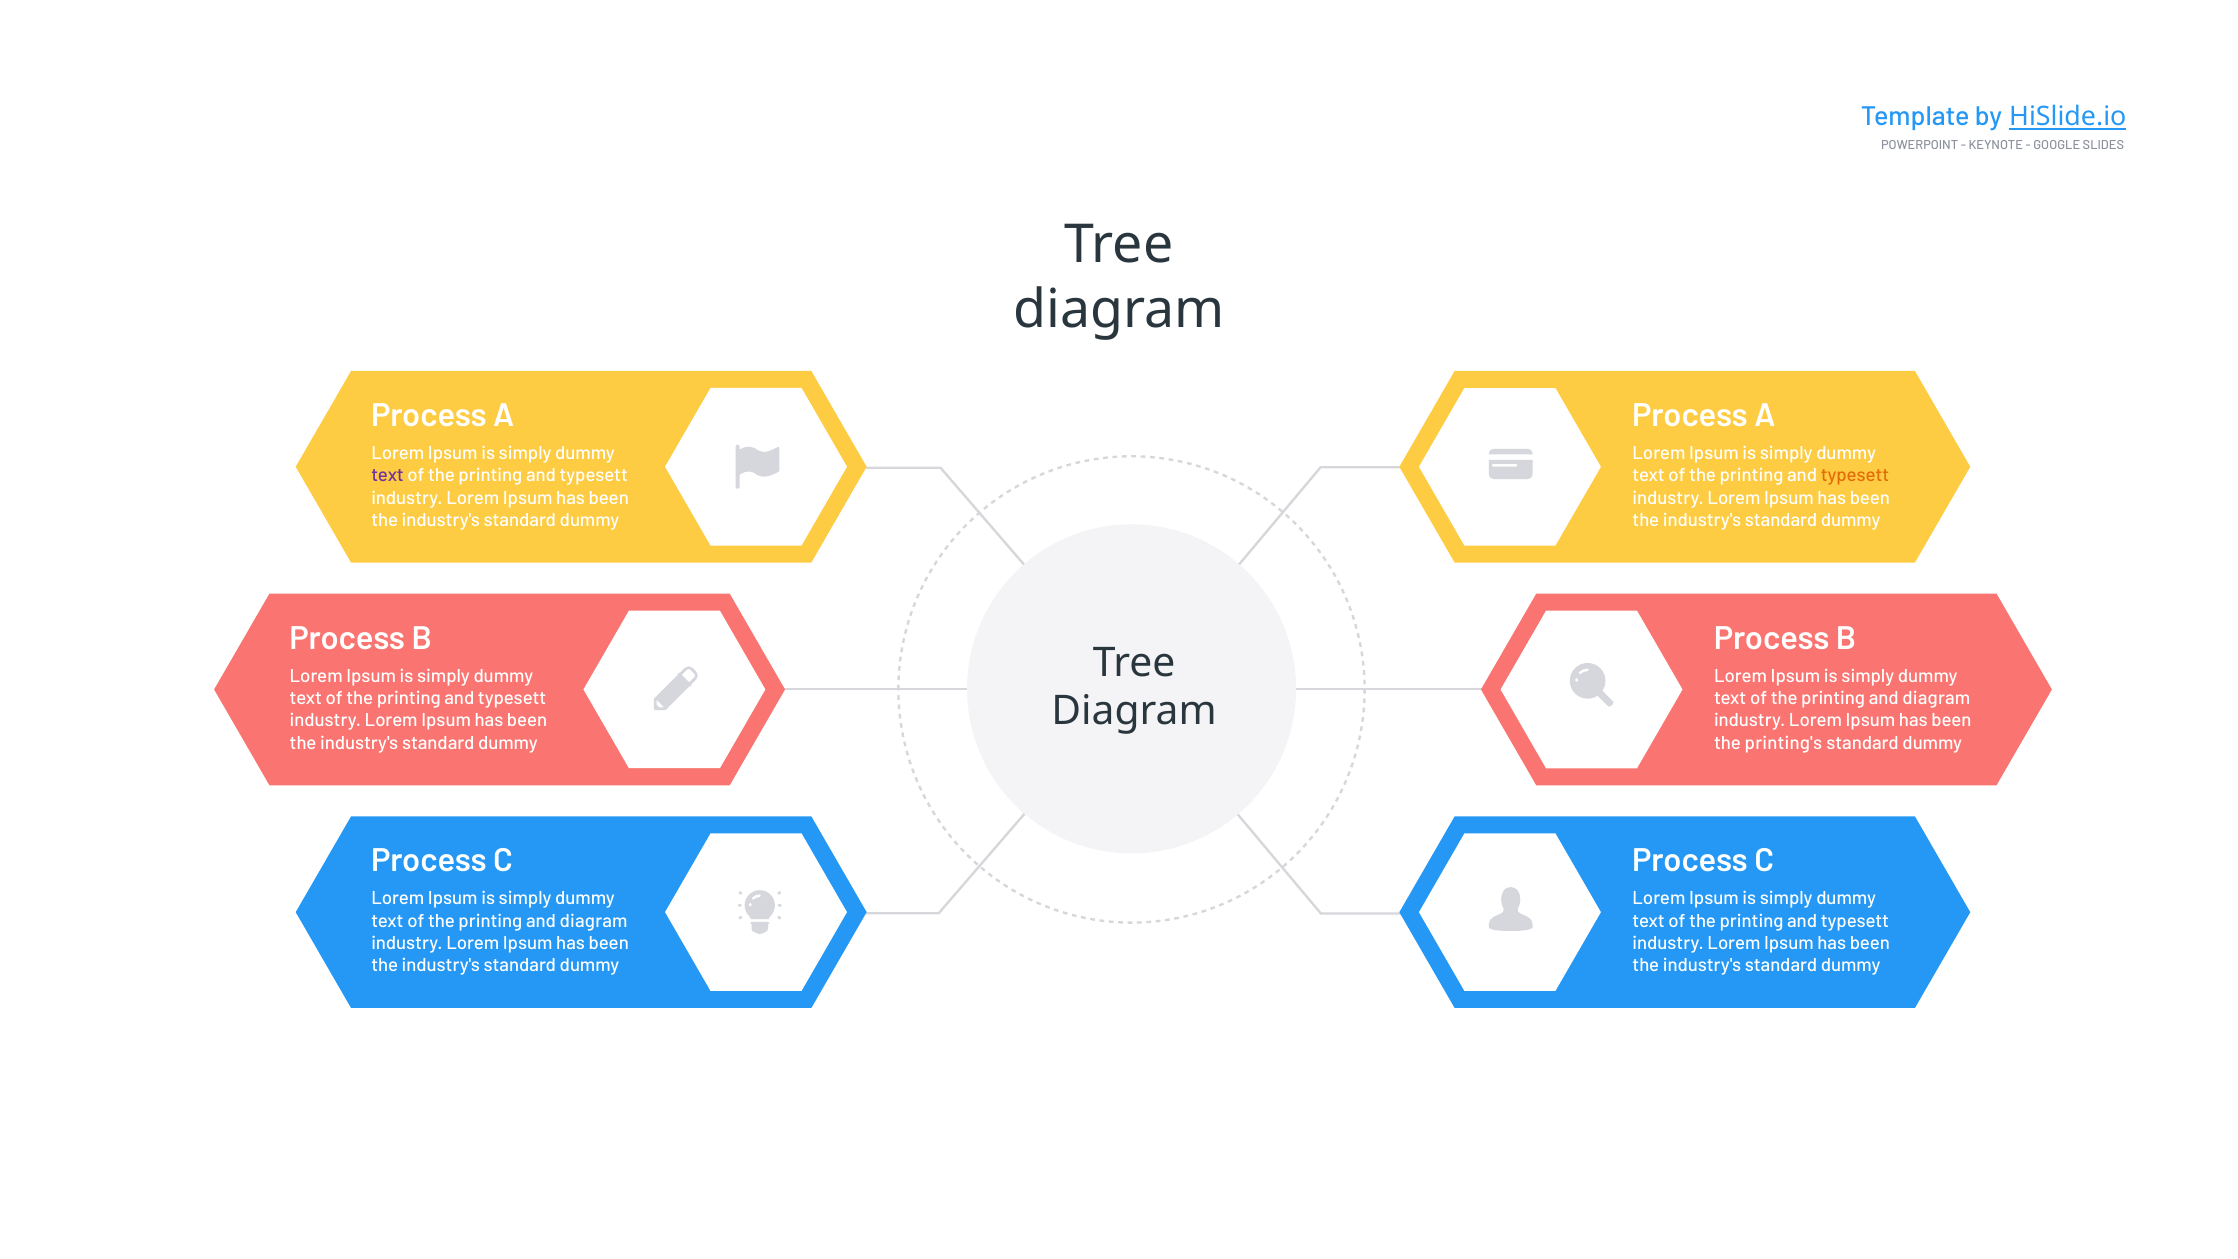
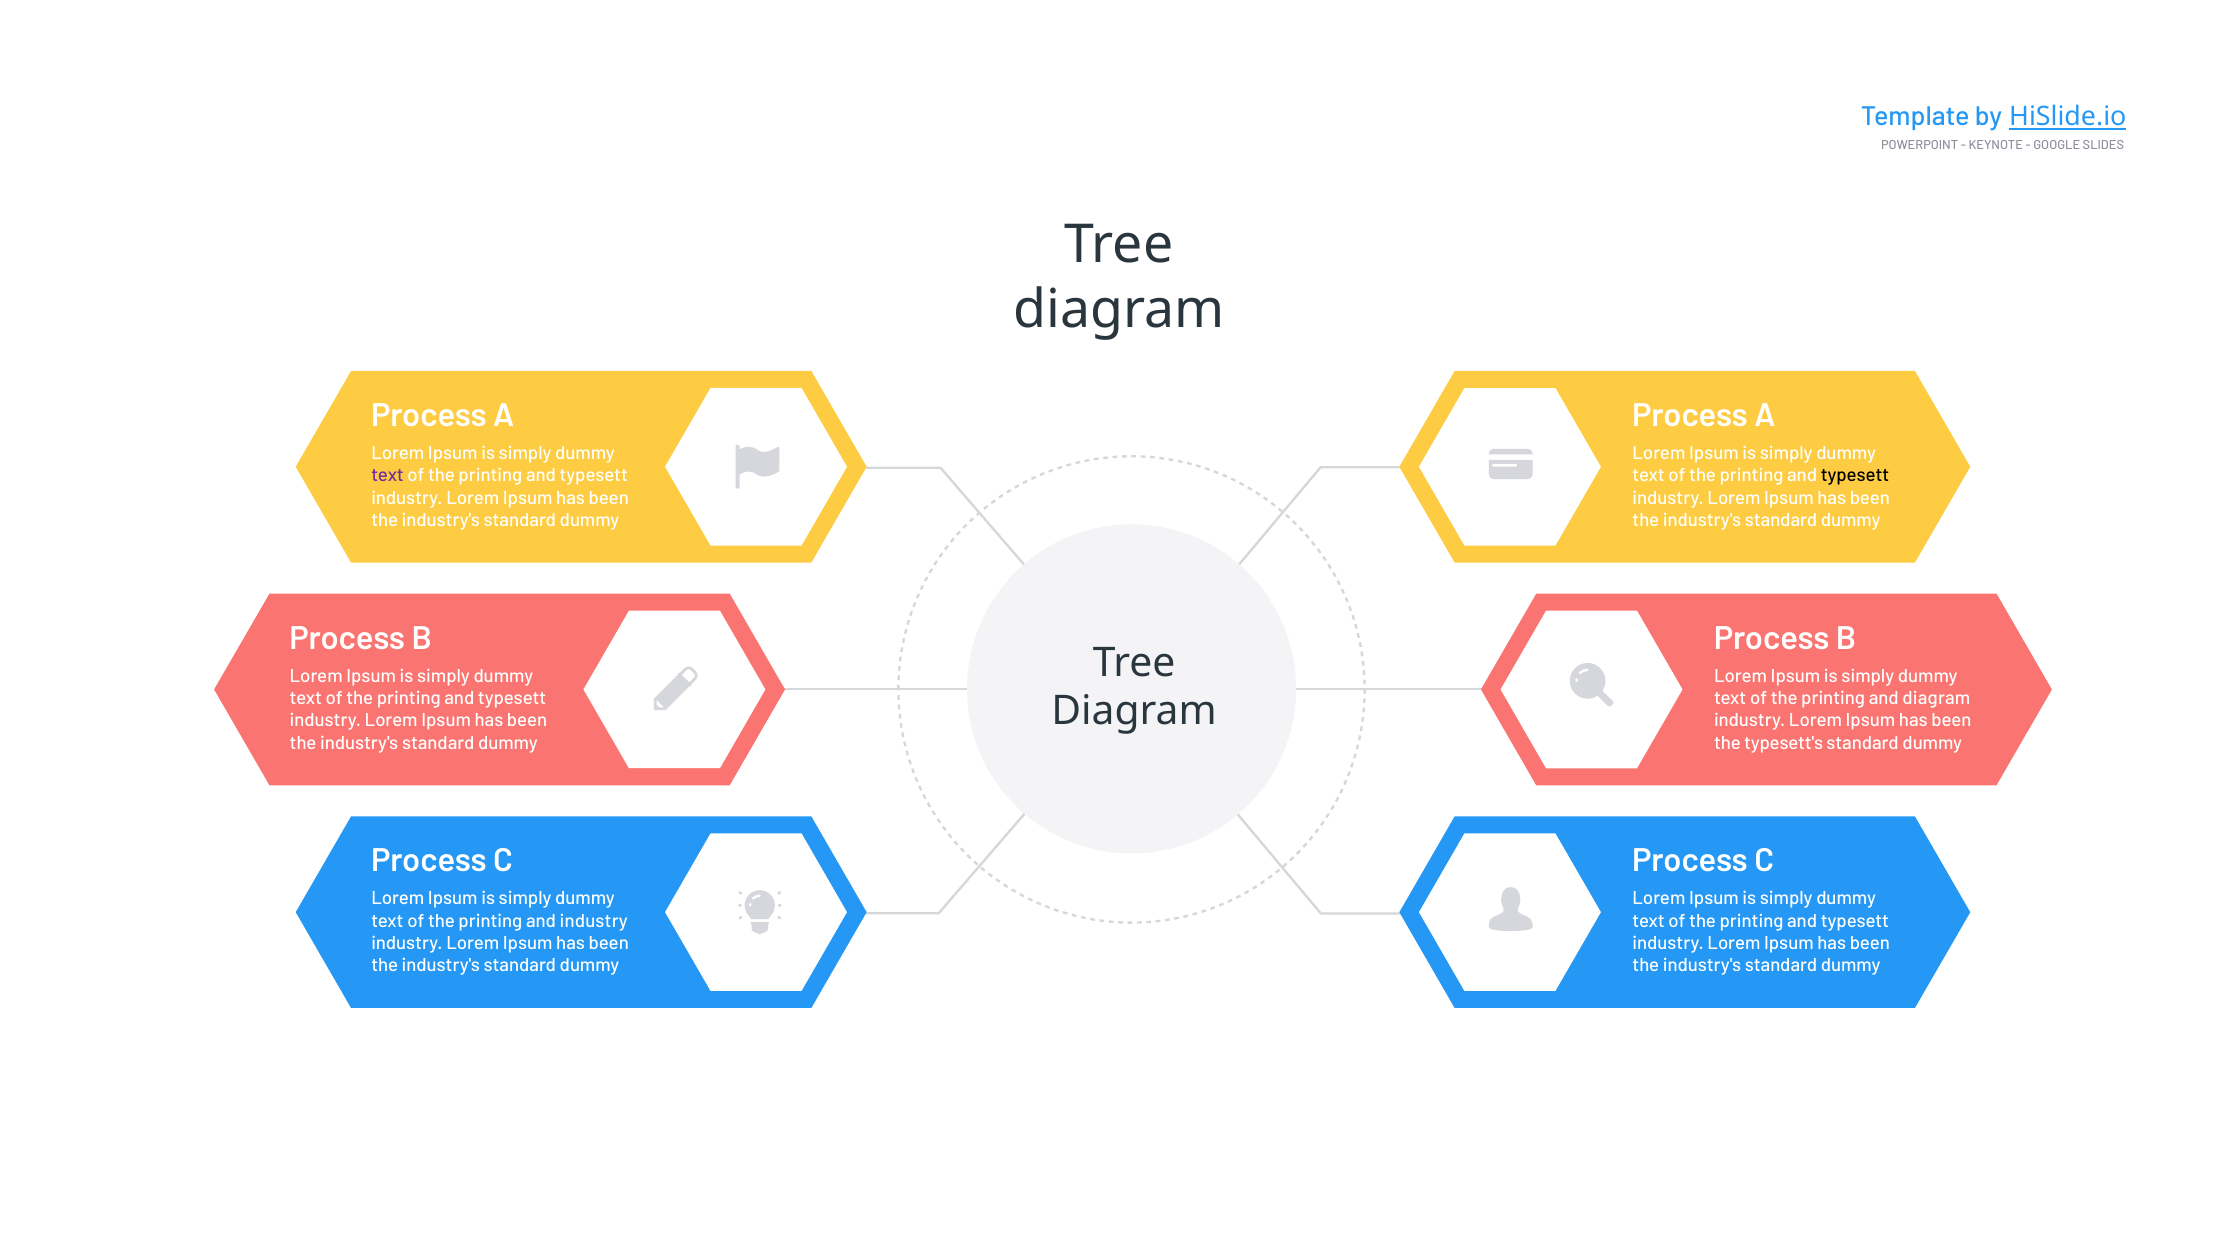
typesett at (1855, 475) colour: orange -> black
printing's: printing's -> typesett's
diagram at (594, 921): diagram -> industry
